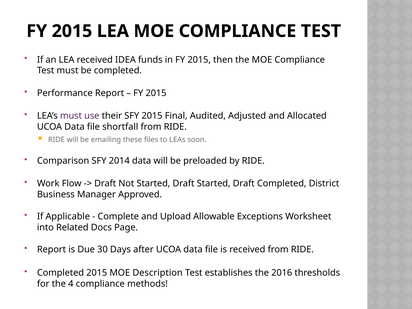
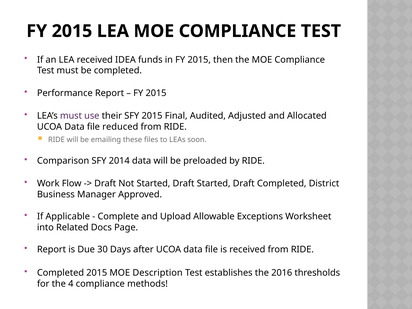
shortfall: shortfall -> reduced
